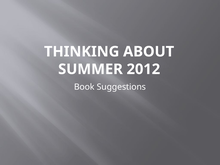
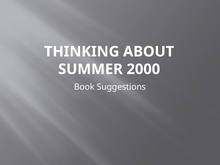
2012: 2012 -> 2000
